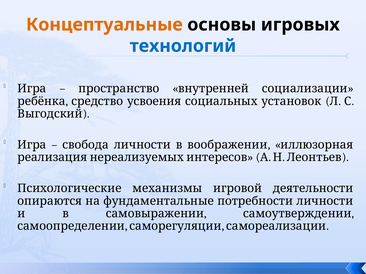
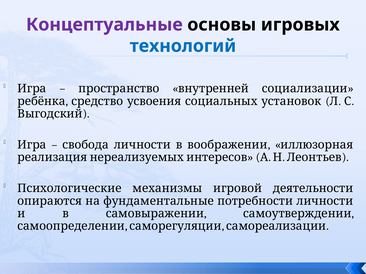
Концептуальные colour: orange -> purple
